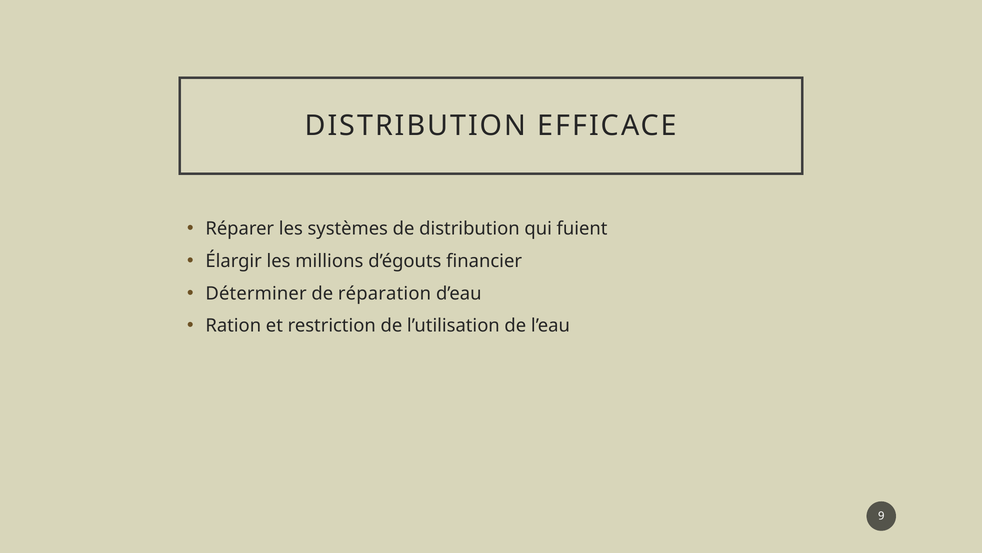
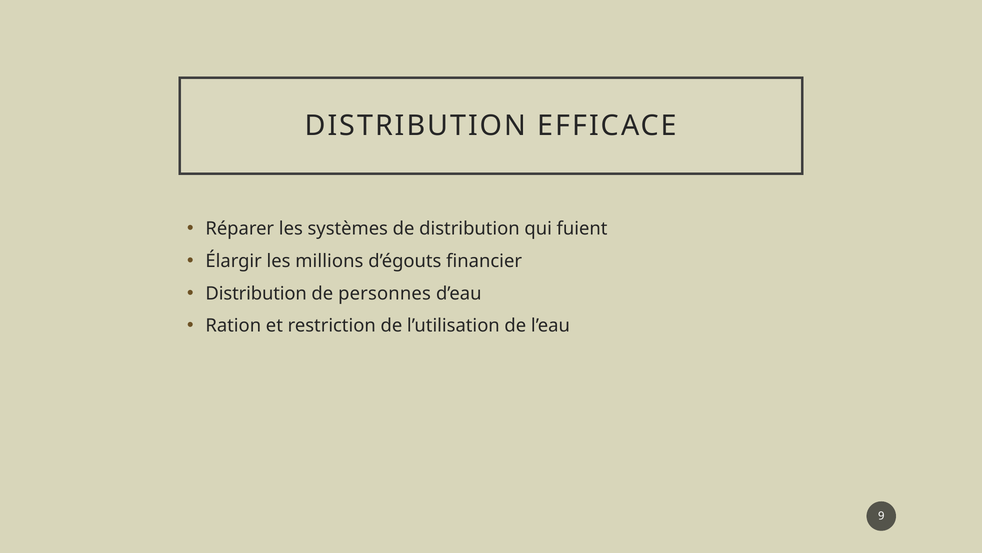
Déterminer at (256, 293): Déterminer -> Distribution
réparation: réparation -> personnes
